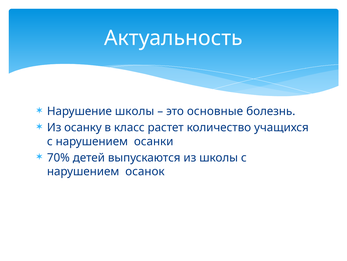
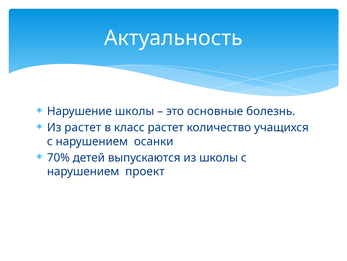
Из осанку: осанку -> растет
осанок: осанок -> проект
